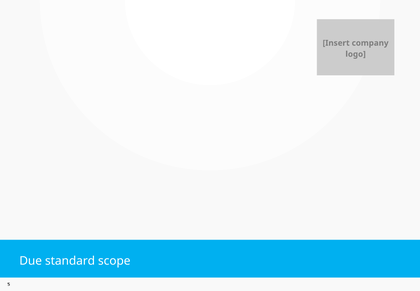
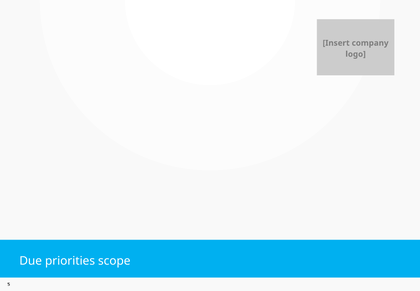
standard: standard -> priorities
